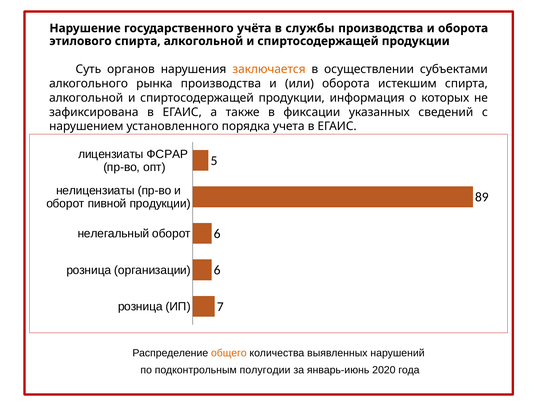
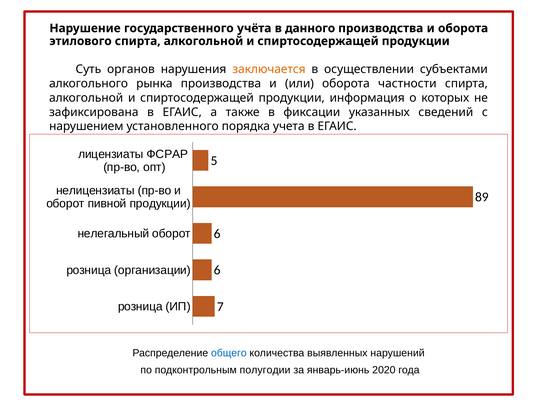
службы: службы -> данного
истекшим: истекшим -> частности
общего colour: orange -> blue
